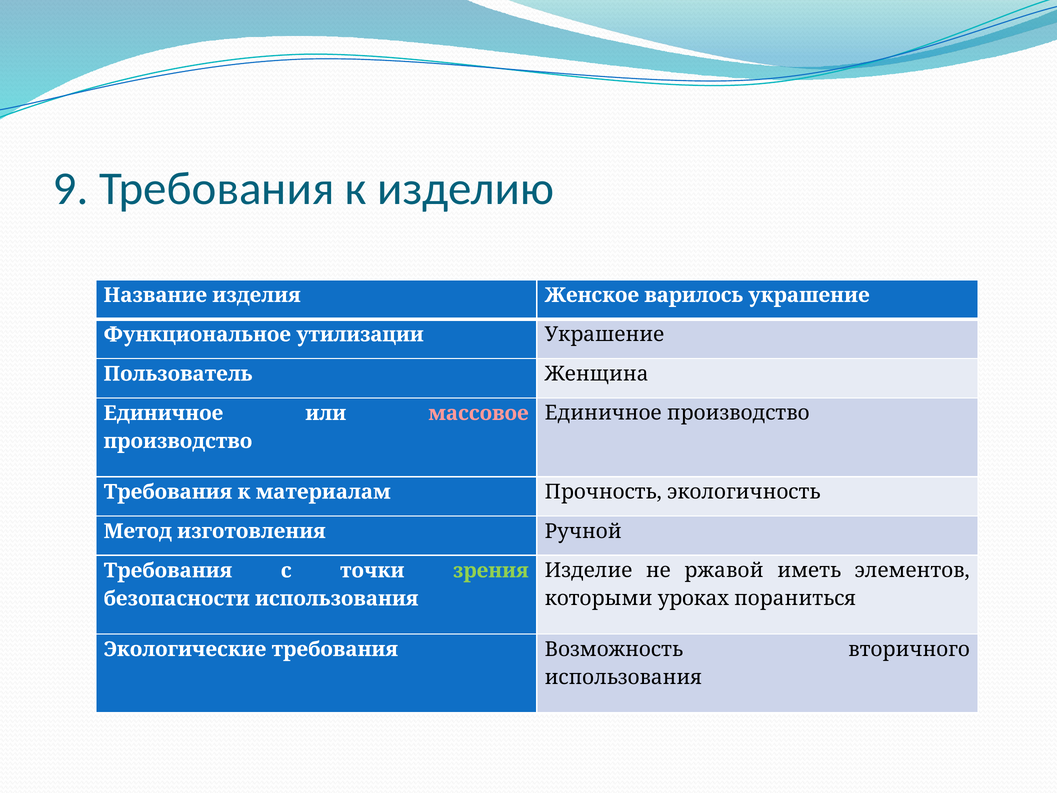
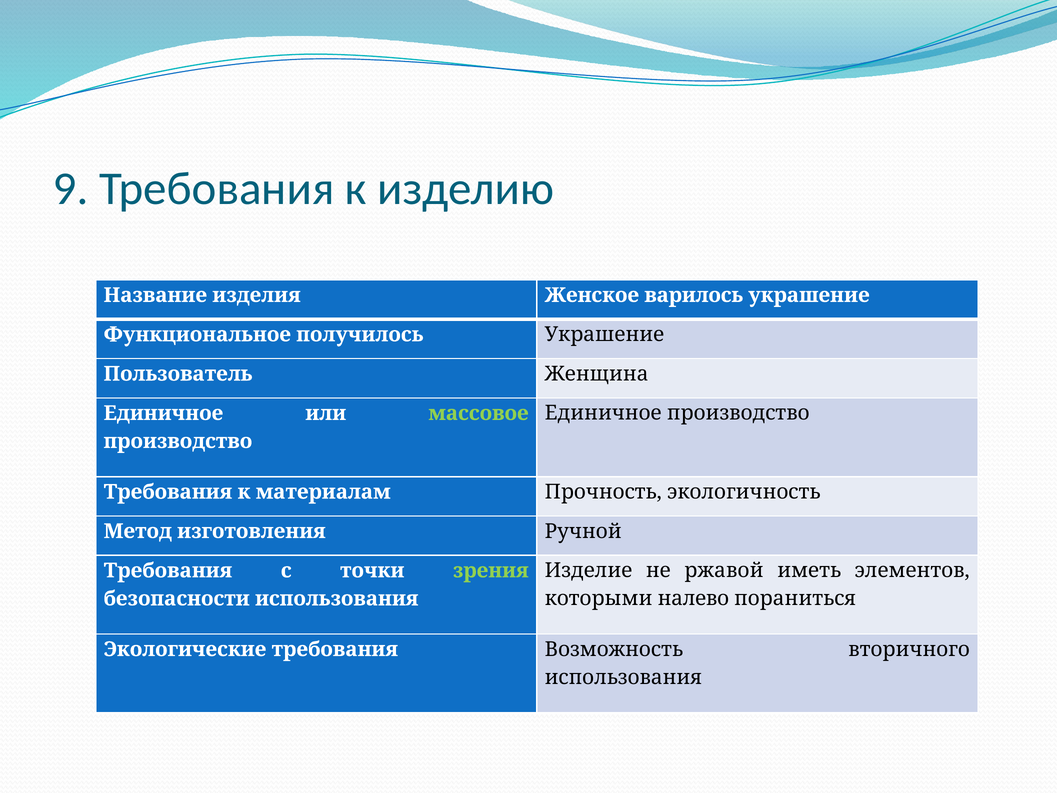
утилизации: утилизации -> получилось
массовое colour: pink -> light green
уроках: уроках -> налево
